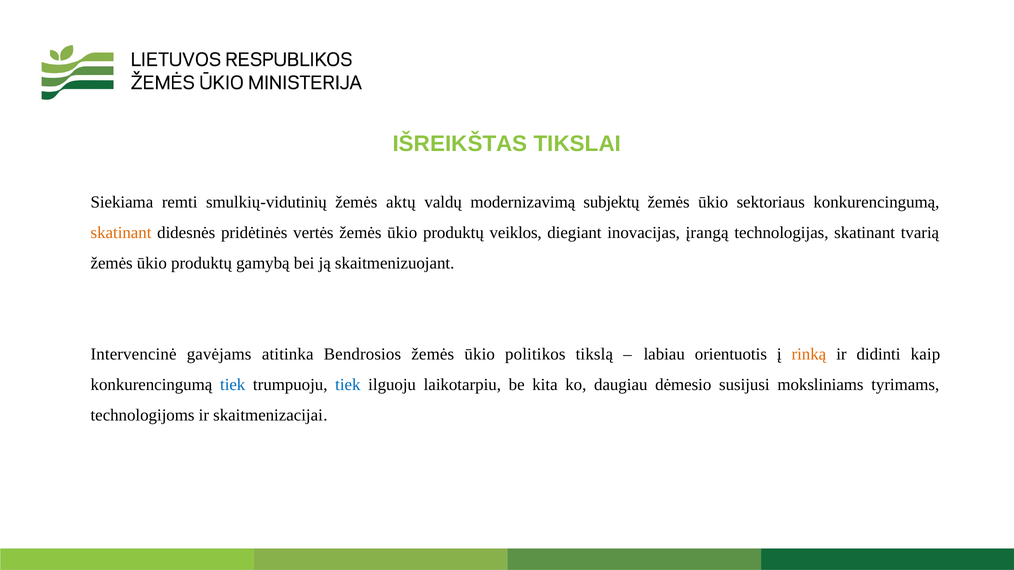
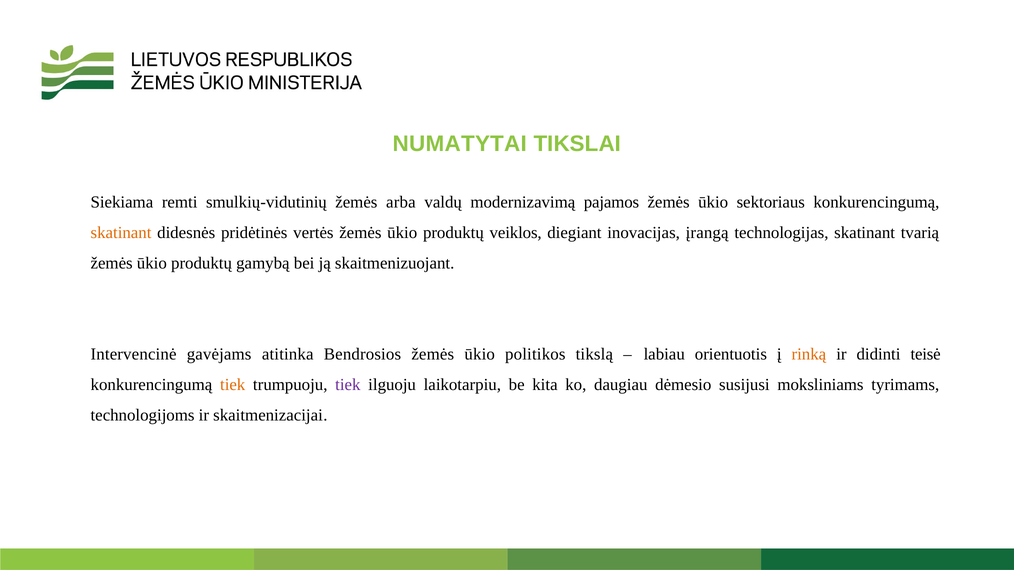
IŠREIKŠTAS: IŠREIKŠTAS -> NUMATYTAI
aktų: aktų -> arba
subjektų: subjektų -> pajamos
kaip: kaip -> teisė
tiek at (233, 385) colour: blue -> orange
tiek at (348, 385) colour: blue -> purple
